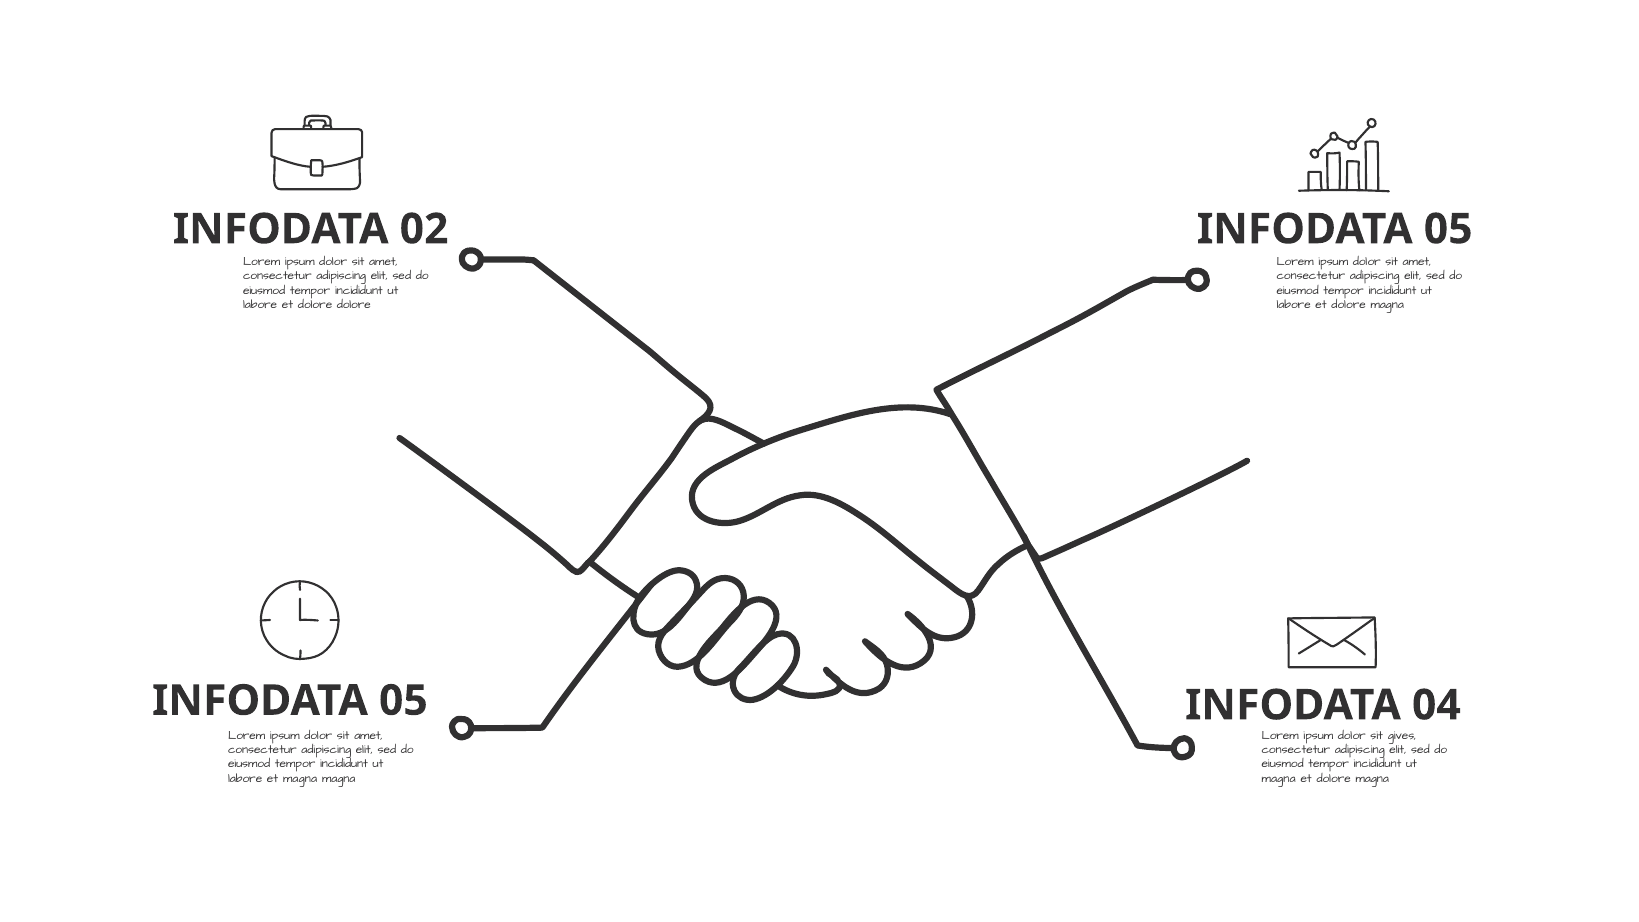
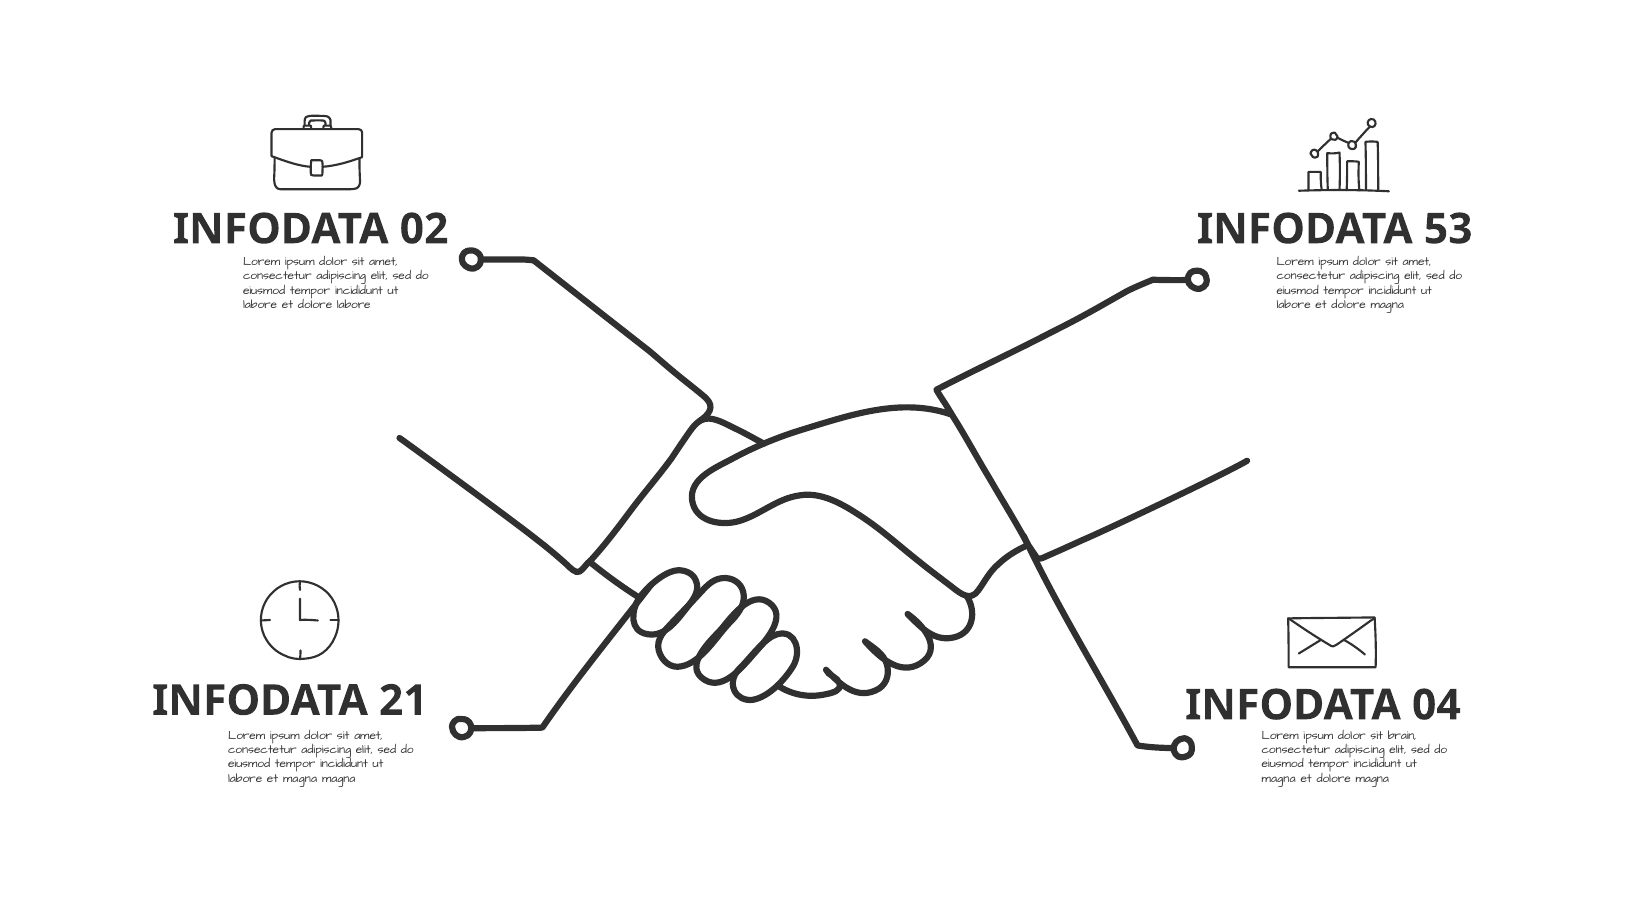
05 at (1448, 229): 05 -> 53
dolore dolore: dolore -> labore
05 at (403, 701): 05 -> 21
gives: gives -> brain
